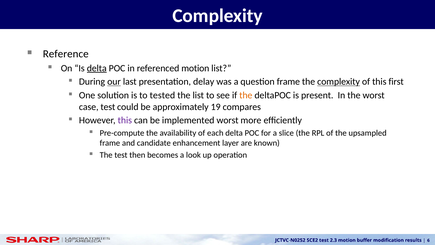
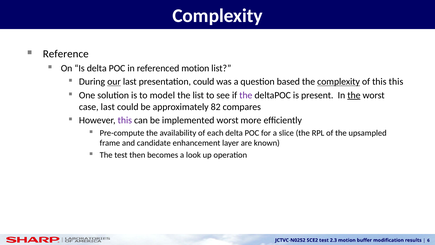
delta at (97, 68) underline: present -> none
presentation delay: delay -> could
question frame: frame -> based
this first: first -> this
tested: tested -> model
the at (246, 95) colour: orange -> purple
the at (354, 95) underline: none -> present
case test: test -> last
19: 19 -> 82
